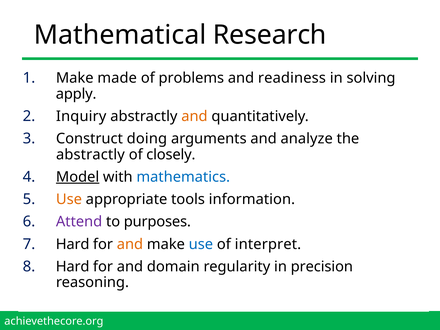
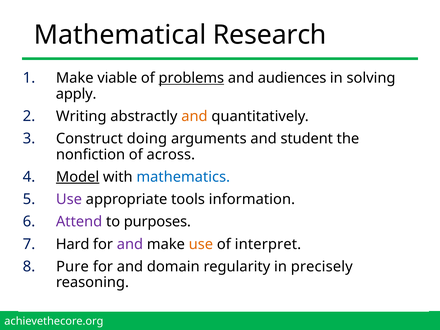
made: made -> viable
problems underline: none -> present
readiness: readiness -> audiences
Inquiry: Inquiry -> Writing
analyze: analyze -> student
abstractly at (90, 155): abstractly -> nonfiction
closely: closely -> across
Use at (69, 199) colour: orange -> purple
and at (130, 244) colour: orange -> purple
use at (201, 244) colour: blue -> orange
Hard at (73, 267): Hard -> Pure
precision: precision -> precisely
